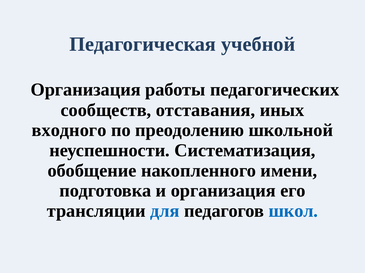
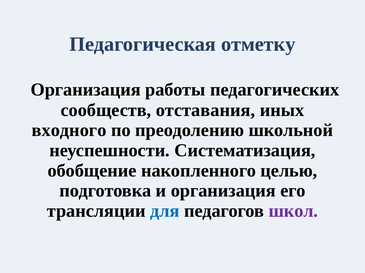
учебной: учебной -> отметку
имени: имени -> целью
школ colour: blue -> purple
